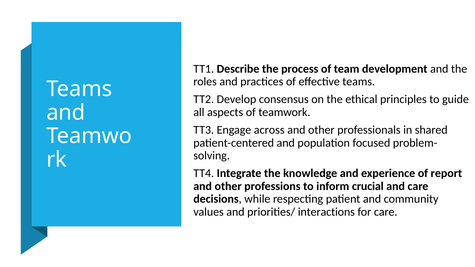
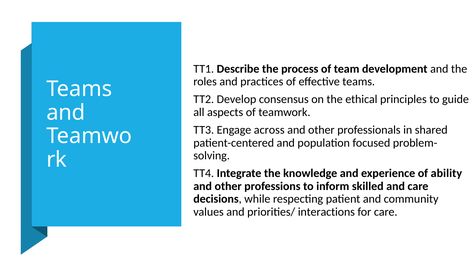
report: report -> ability
crucial: crucial -> skilled
